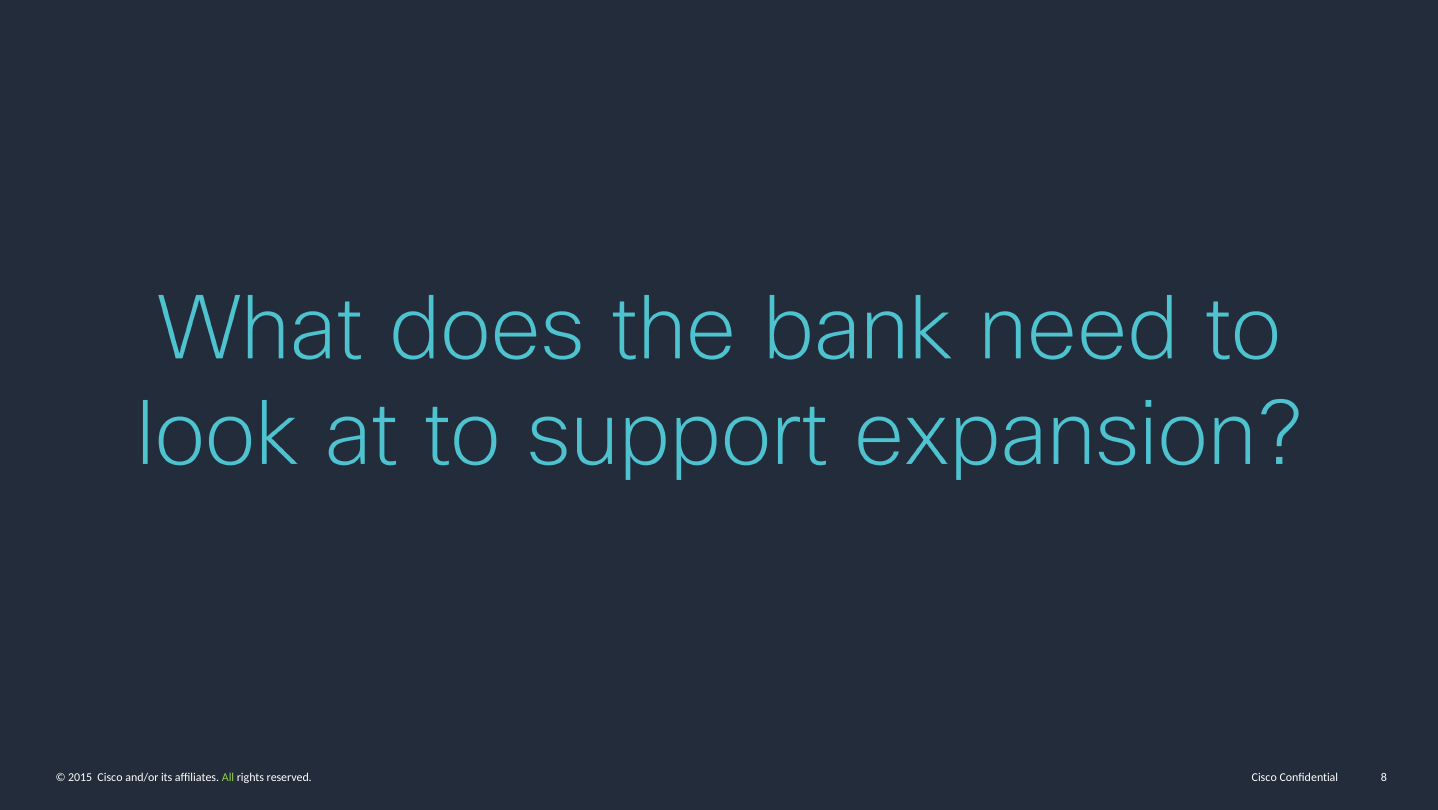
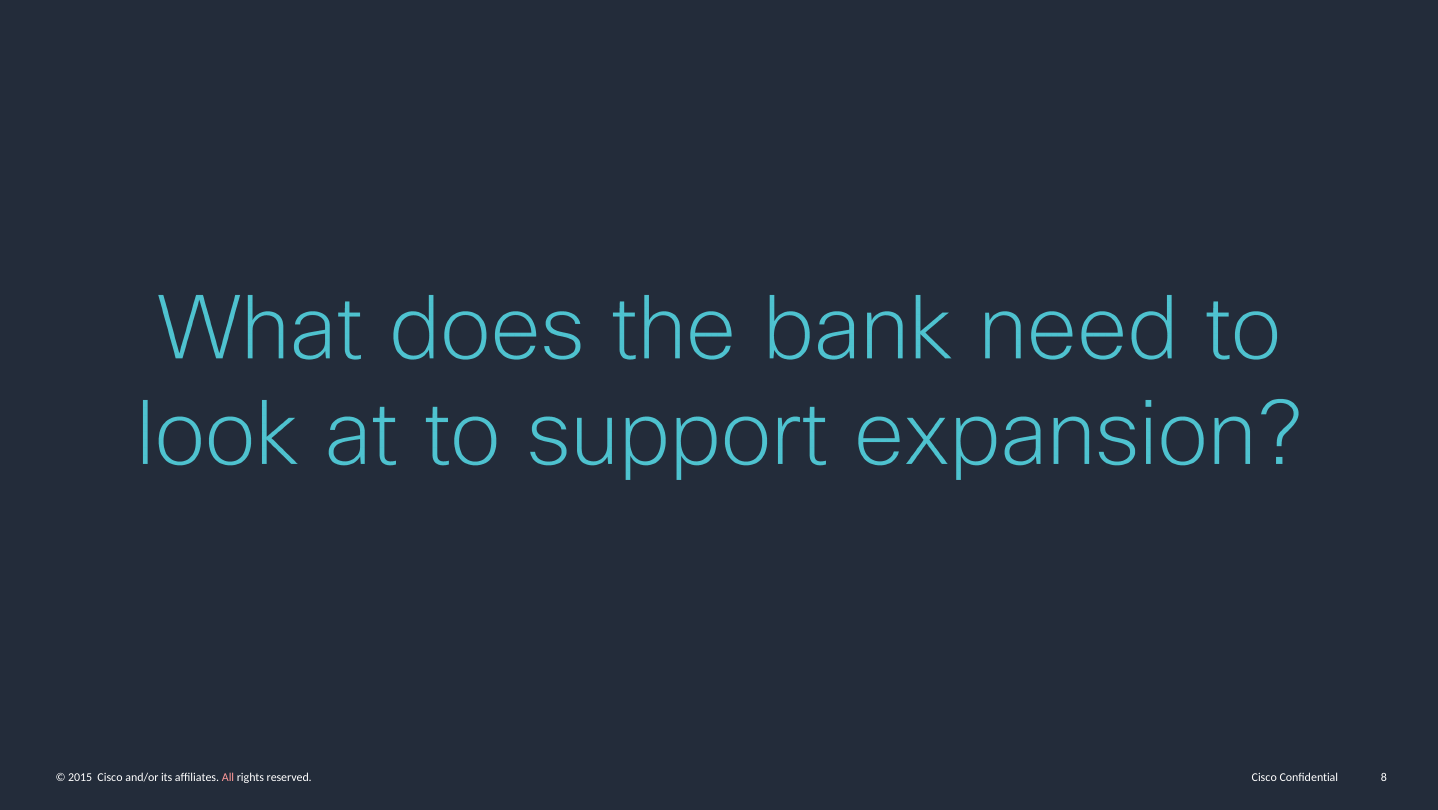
All colour: light green -> pink
